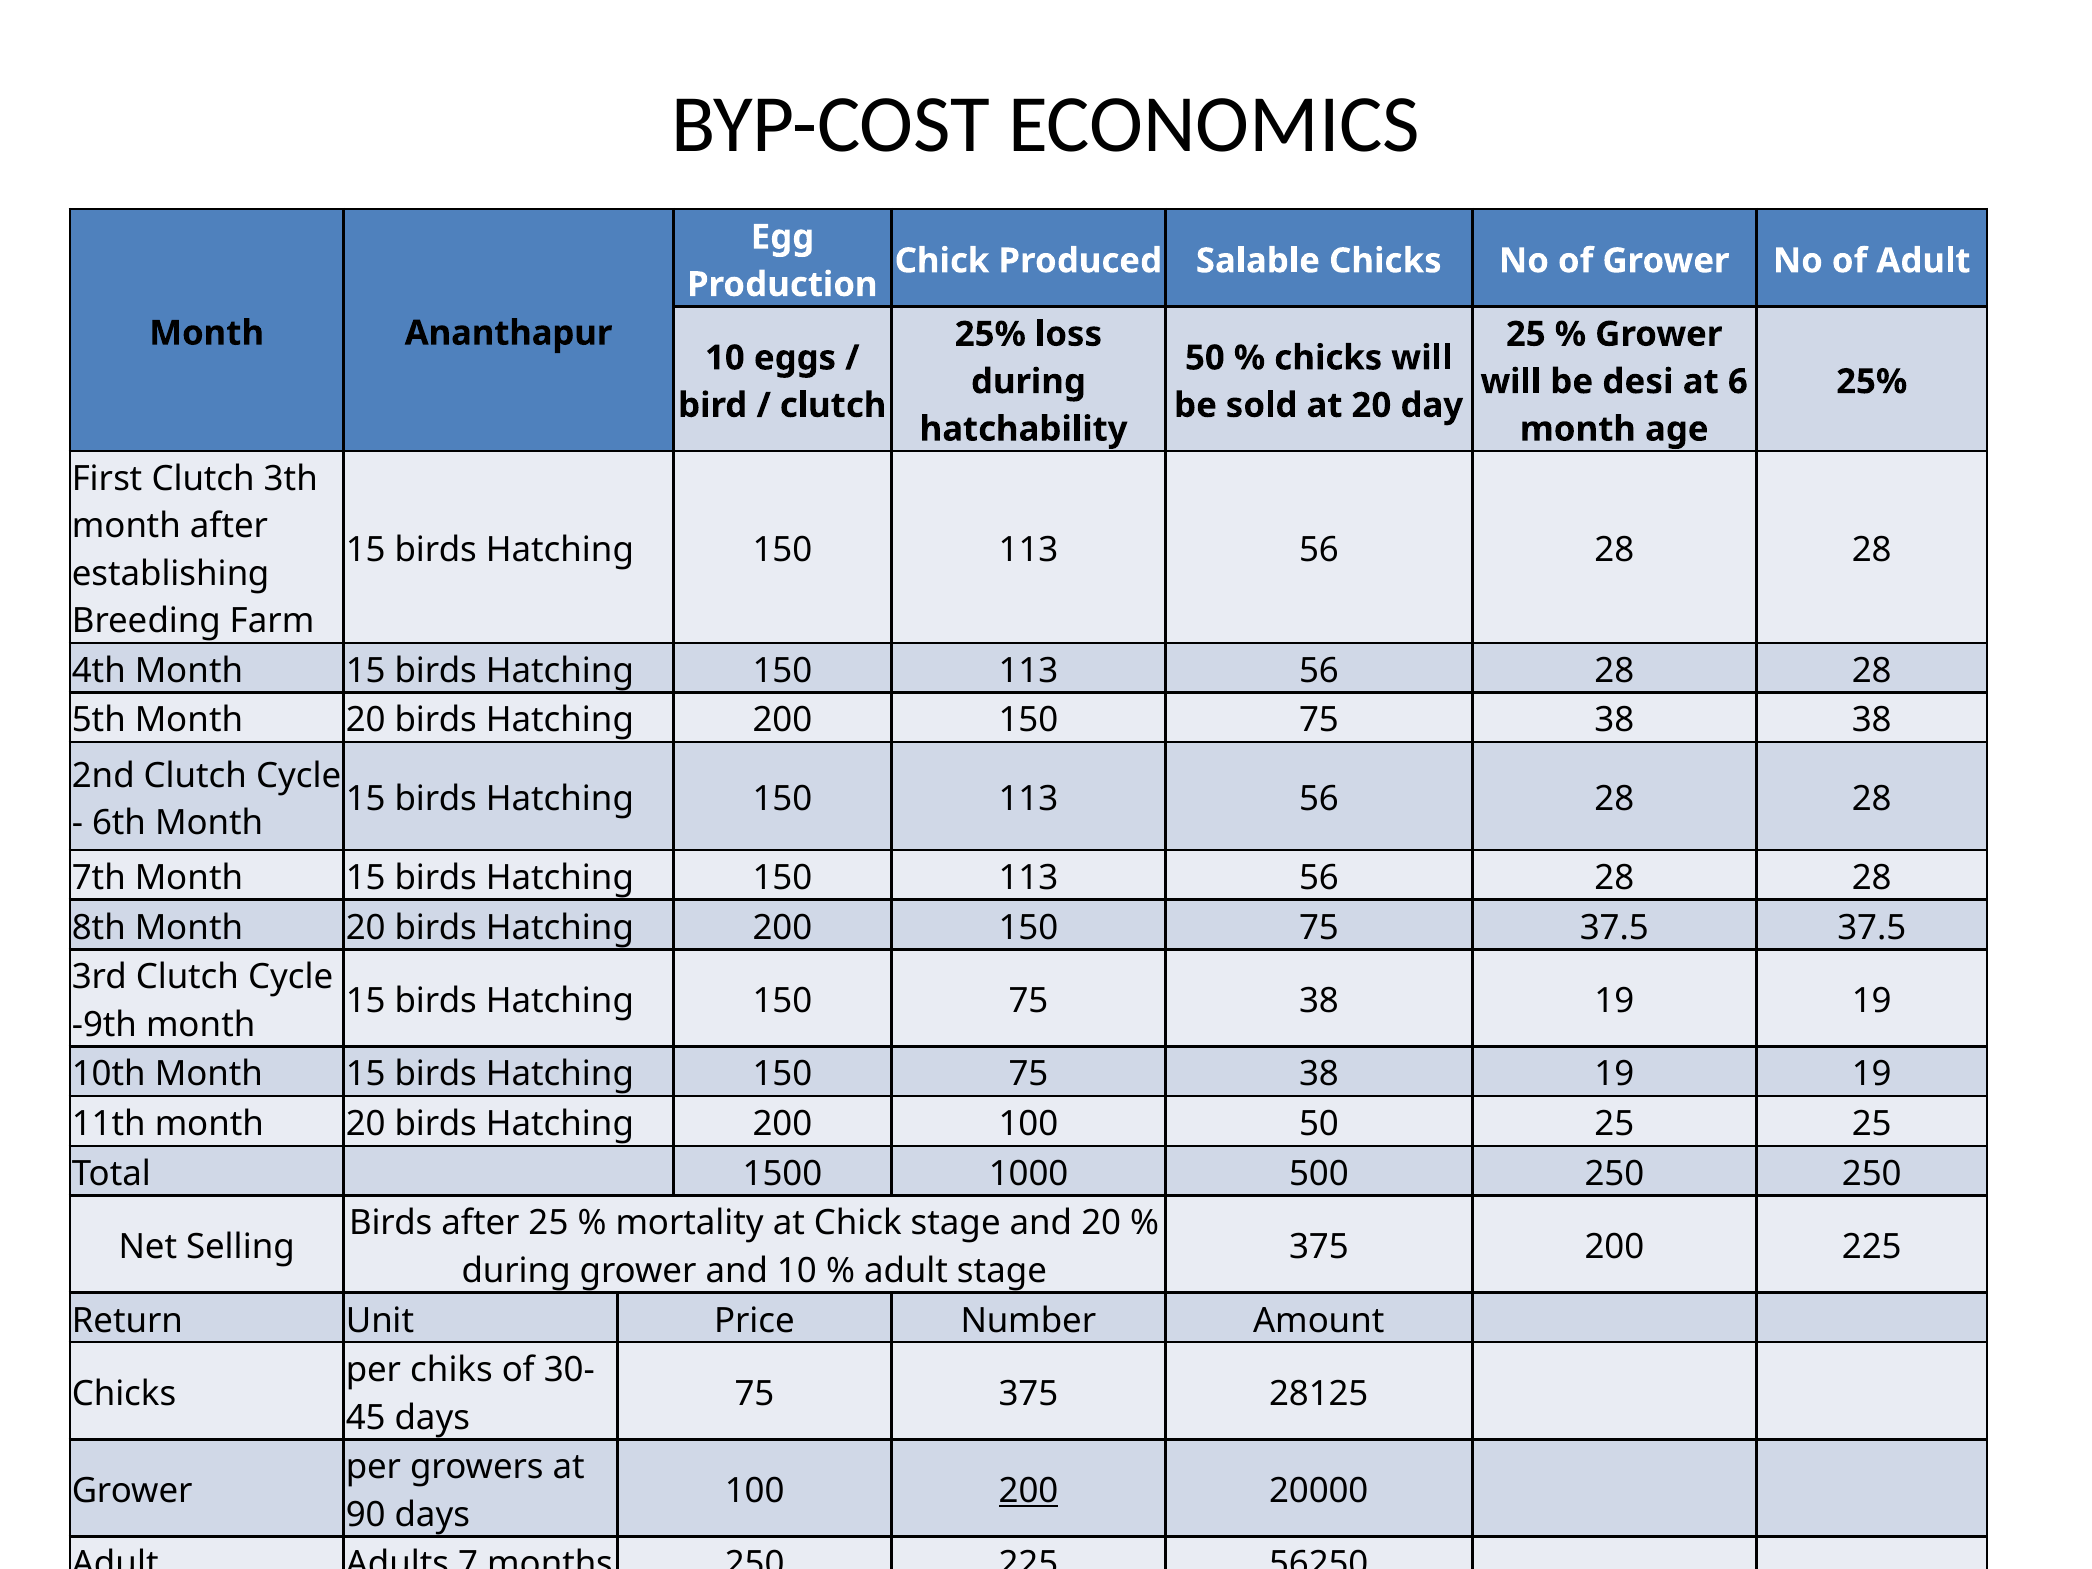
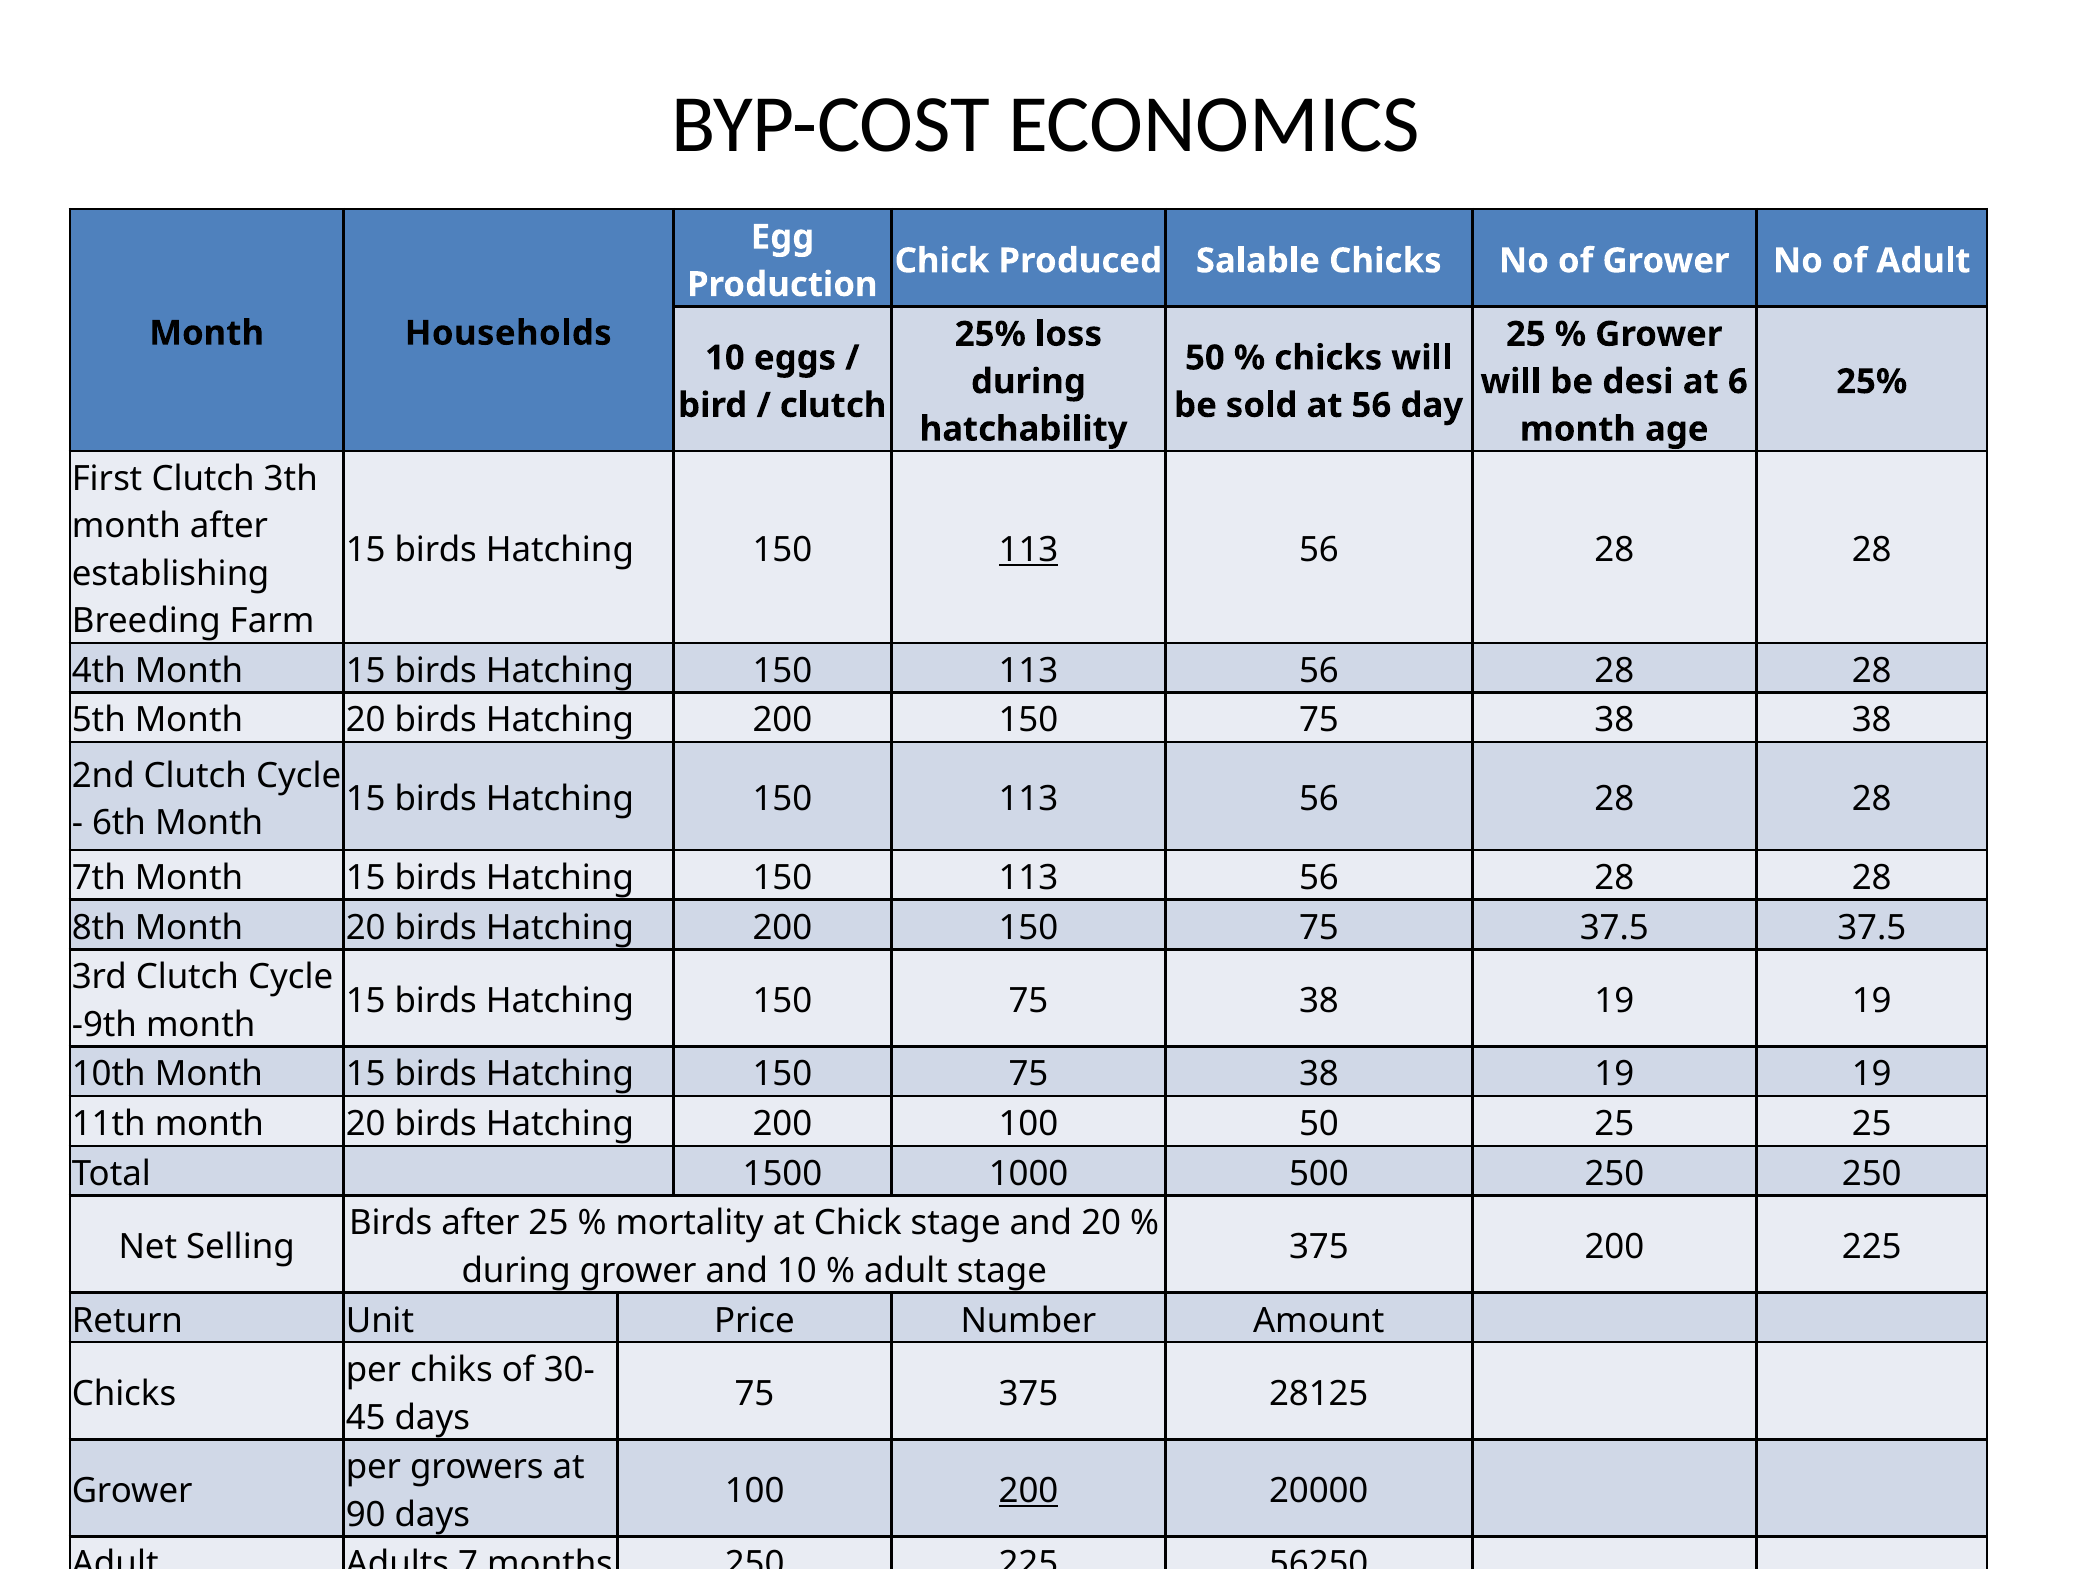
Ananthapur: Ananthapur -> Households
at 20: 20 -> 56
113 at (1029, 550) underline: none -> present
